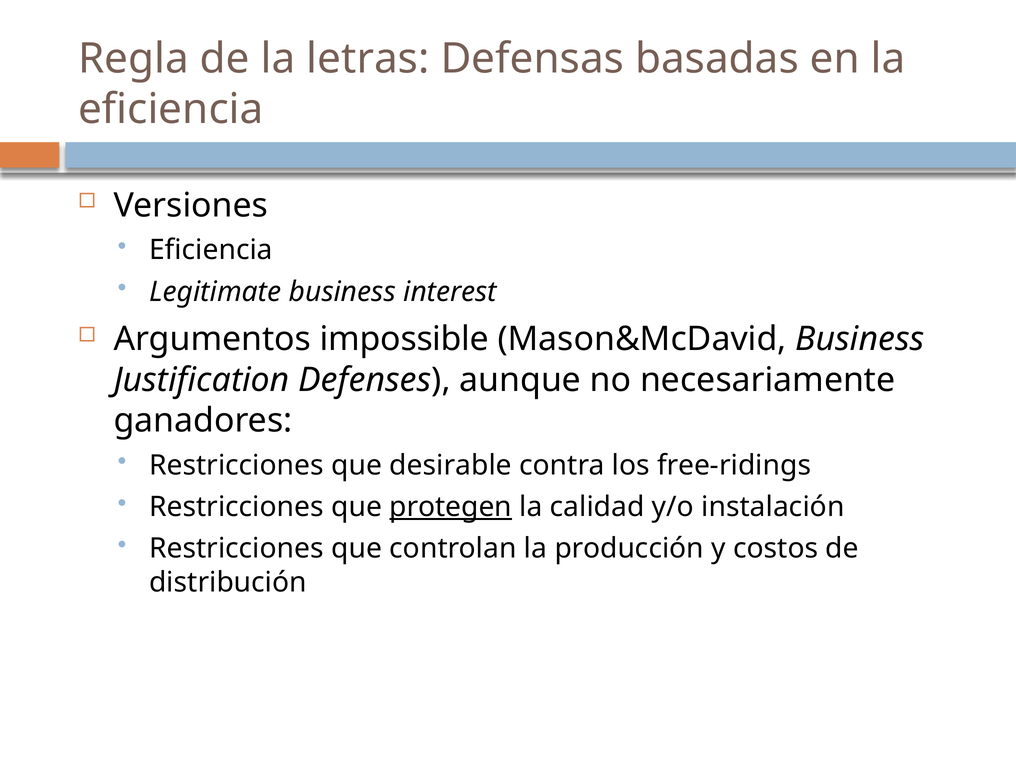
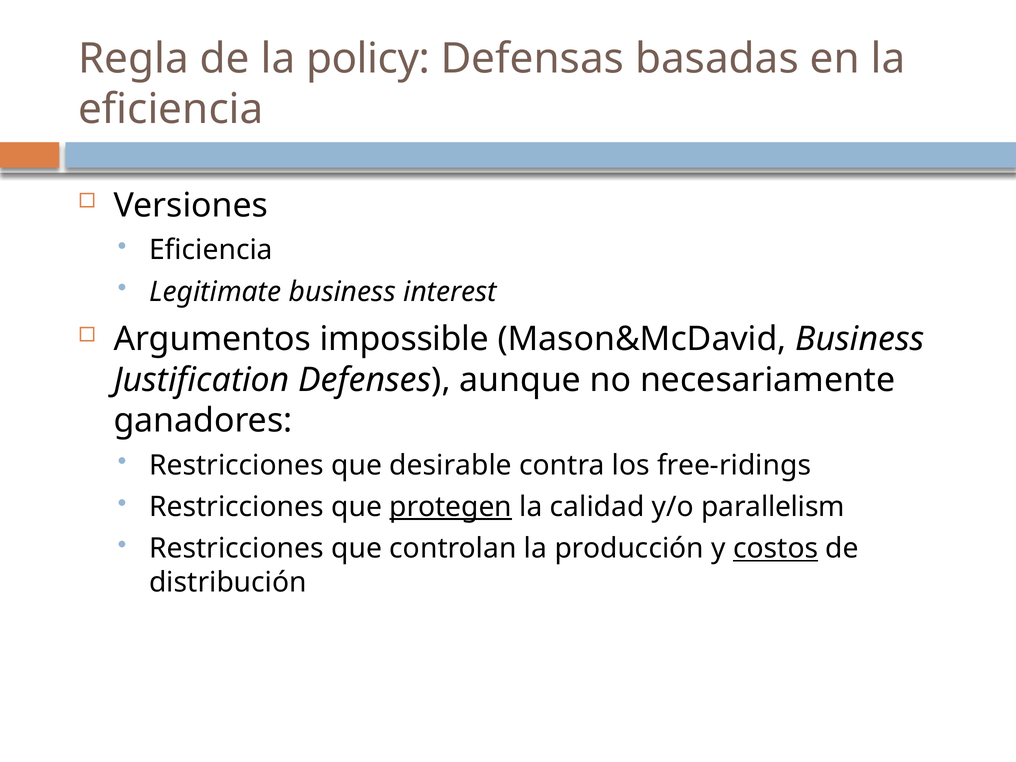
letras: letras -> policy
instalación: instalación -> parallelism
costos underline: none -> present
